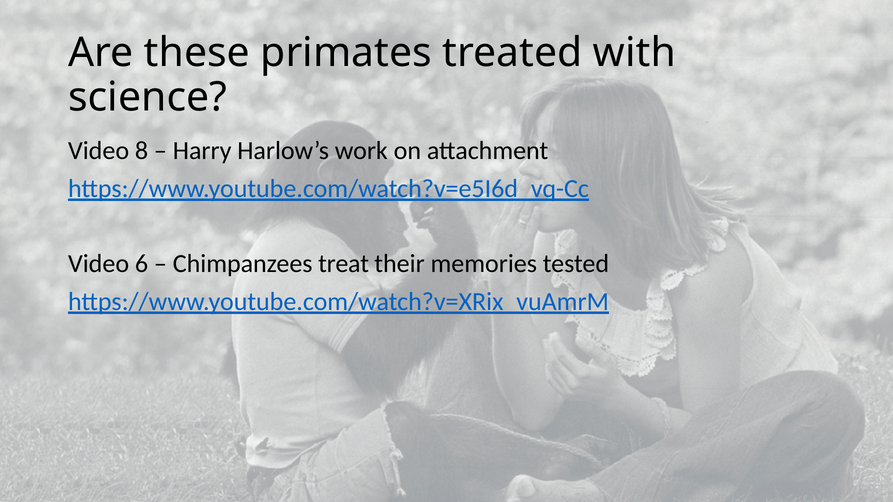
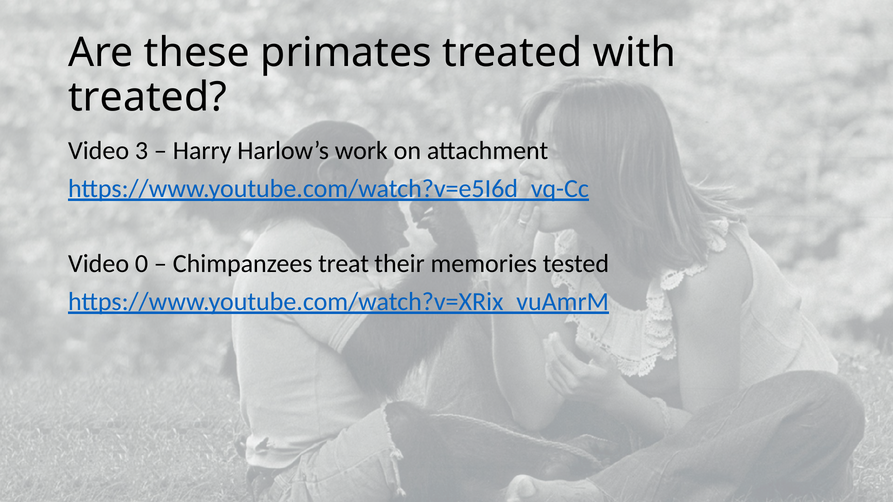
science at (148, 97): science -> treated
8: 8 -> 3
6: 6 -> 0
